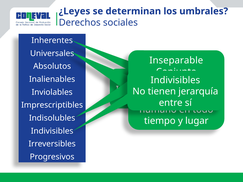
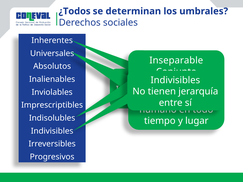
¿Leyes: ¿Leyes -> ¿Todos
